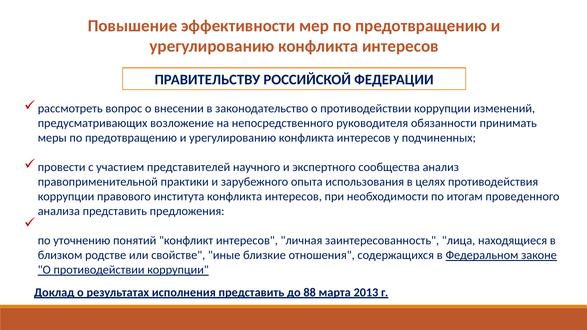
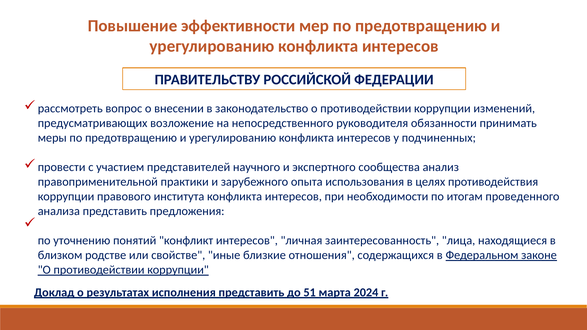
88: 88 -> 51
2013: 2013 -> 2024
